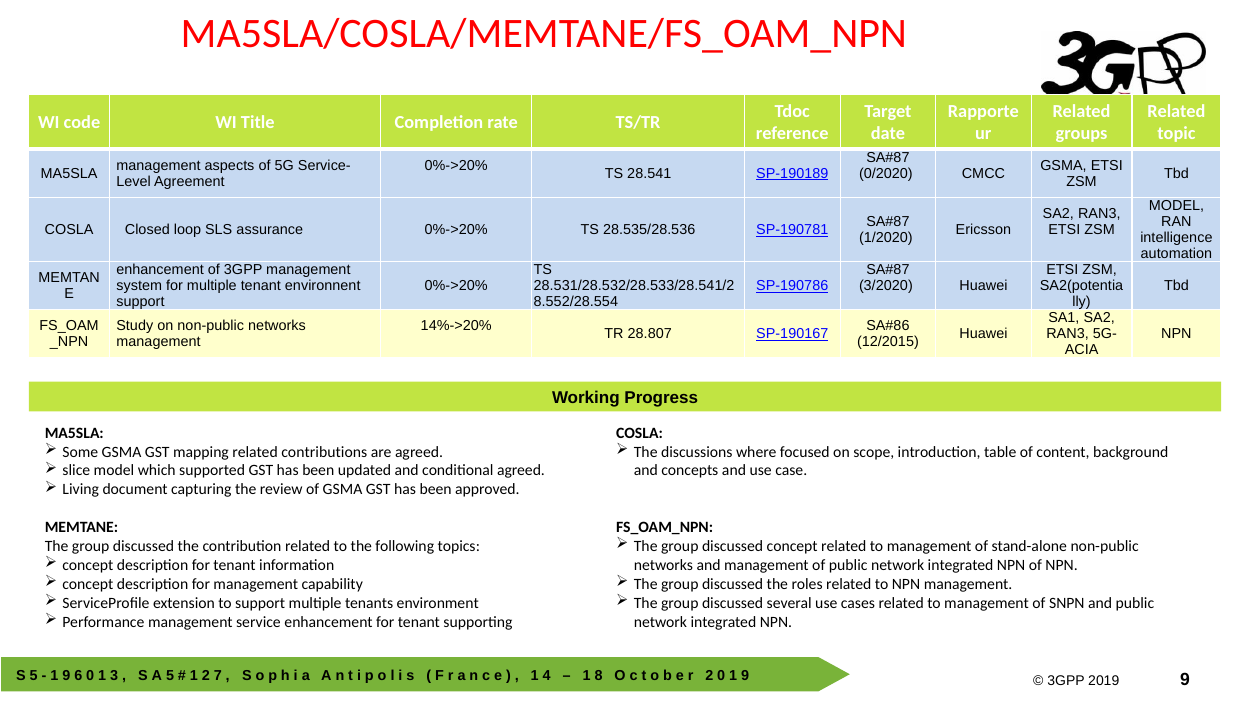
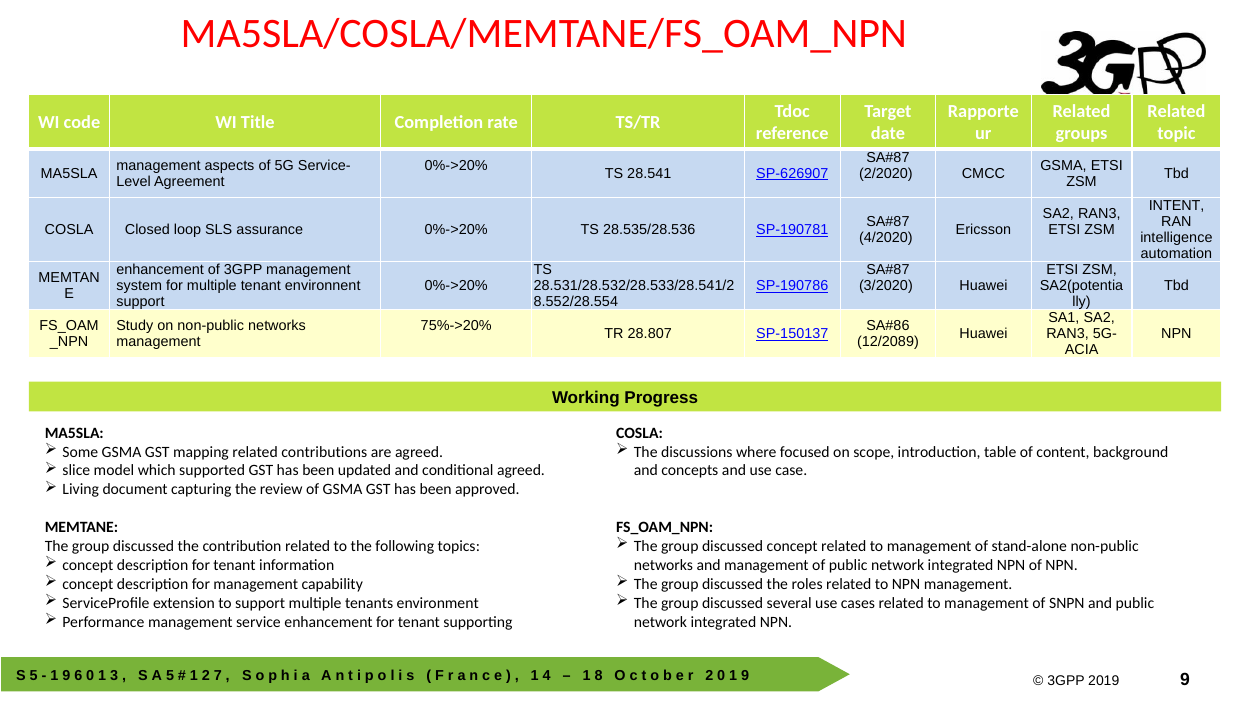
SP-190189: SP-190189 -> SP-626907
0/2020: 0/2020 -> 2/2020
MODEL at (1177, 205): MODEL -> INTENT
1/2020: 1/2020 -> 4/2020
14%->20%: 14%->20% -> 75%->20%
SP-190167: SP-190167 -> SP-150137
12/2015: 12/2015 -> 12/2089
